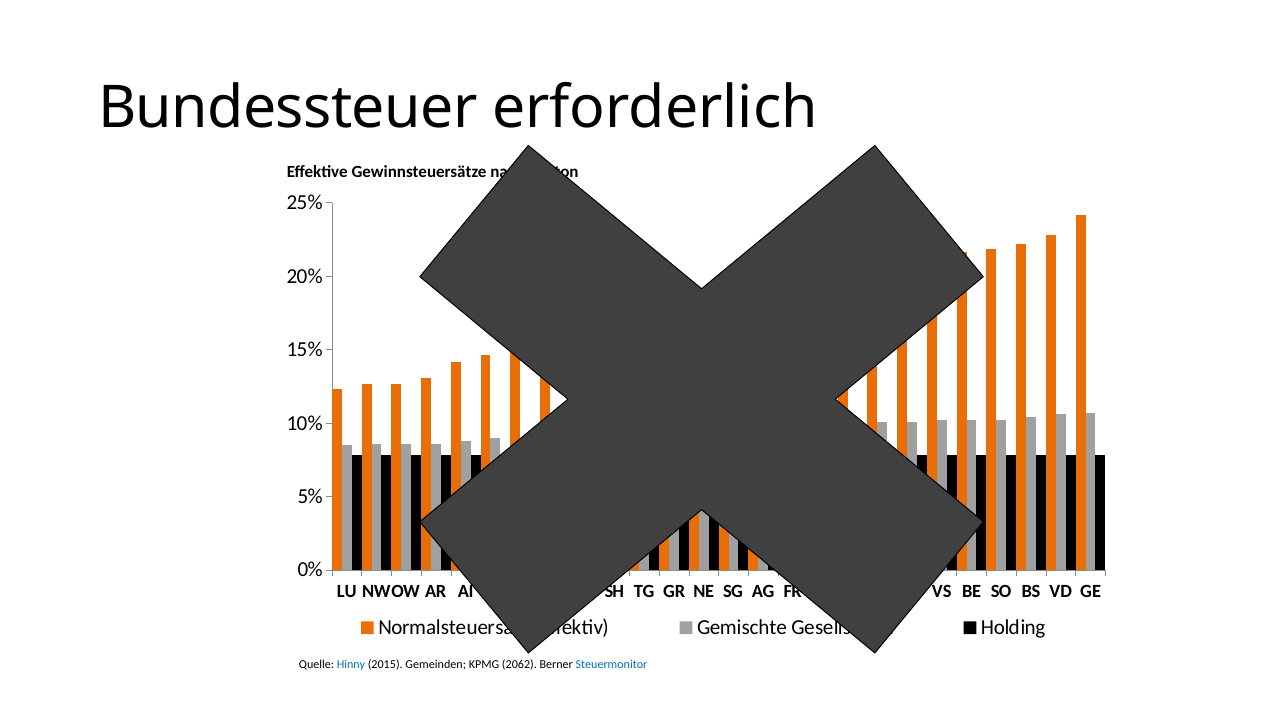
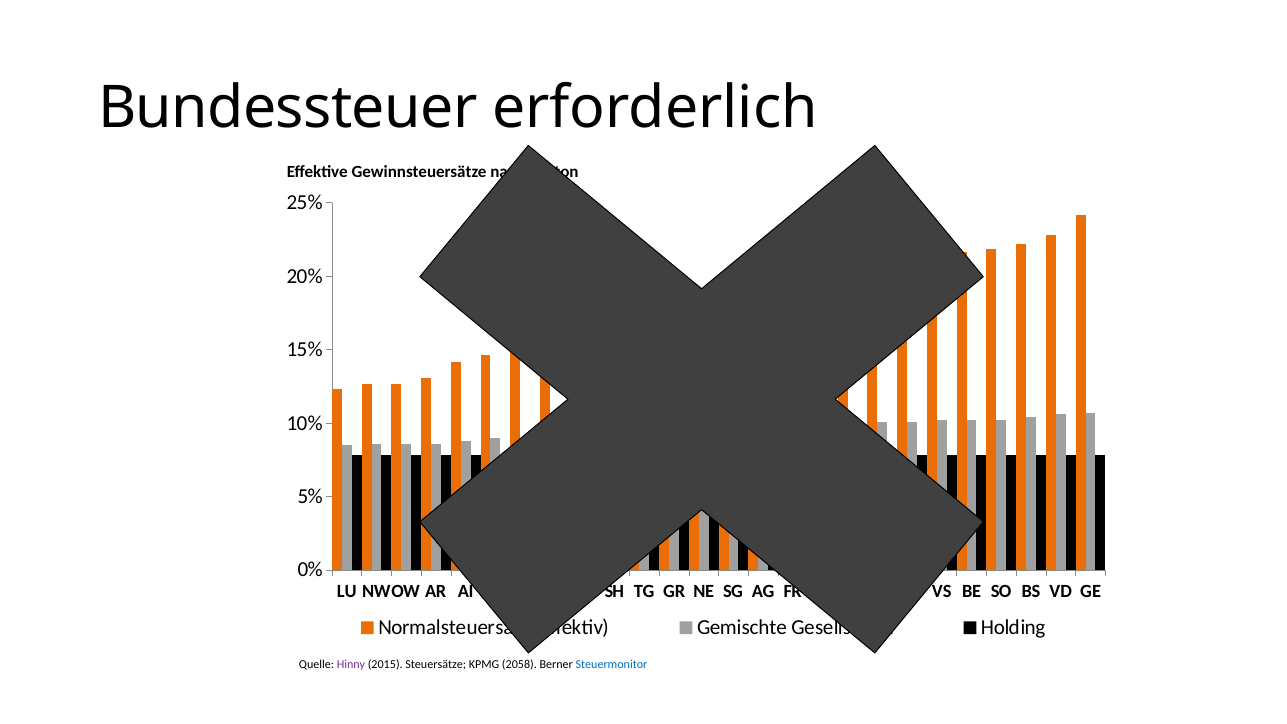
Hinny colour: blue -> purple
Gemeinden: Gemeinden -> Steuersätze
2062: 2062 -> 2058
